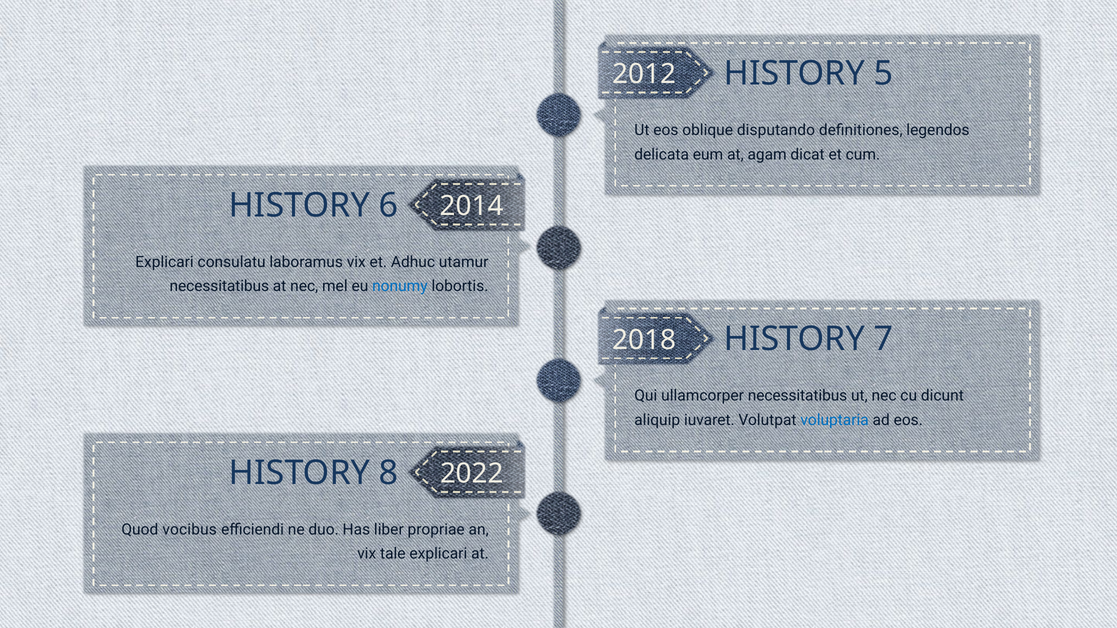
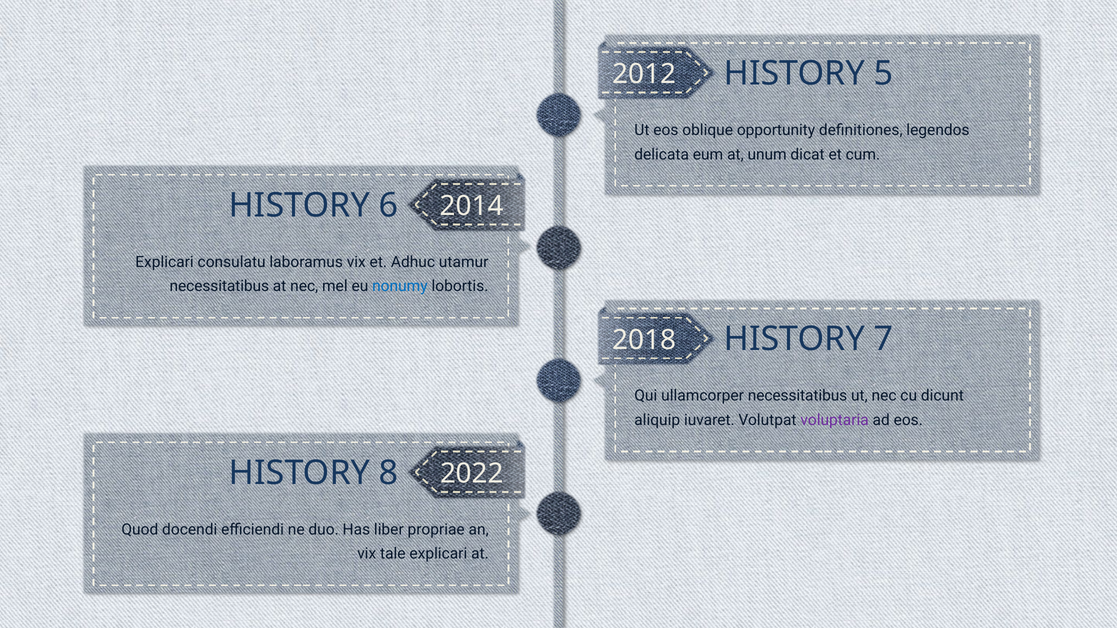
disputando: disputando -> opportunity
agam: agam -> unum
voluptaria colour: blue -> purple
vocibus: vocibus -> docendi
